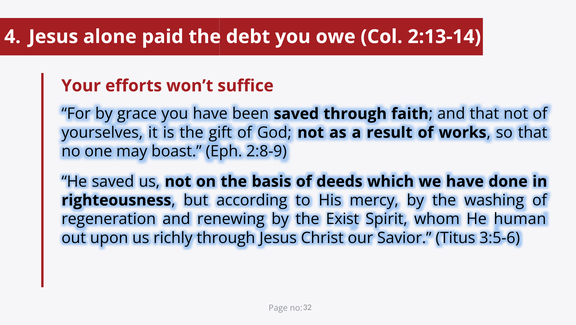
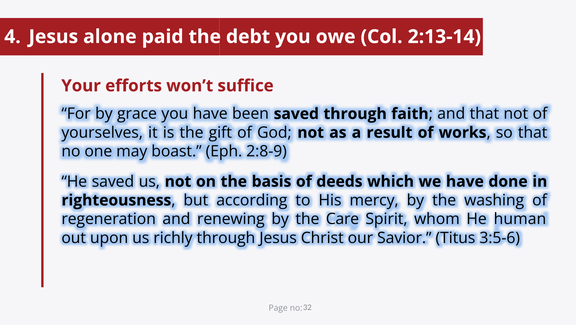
Exist: Exist -> Care
